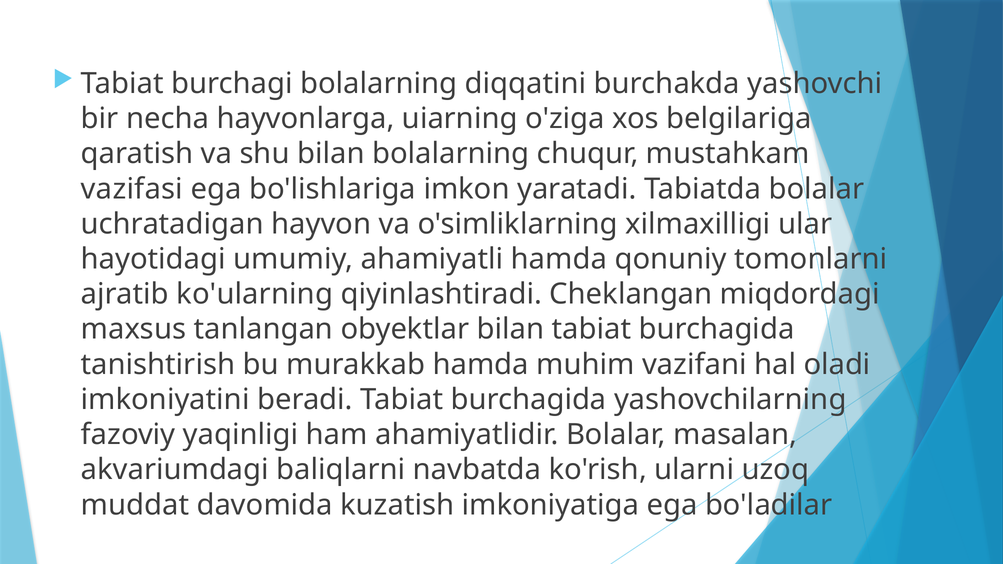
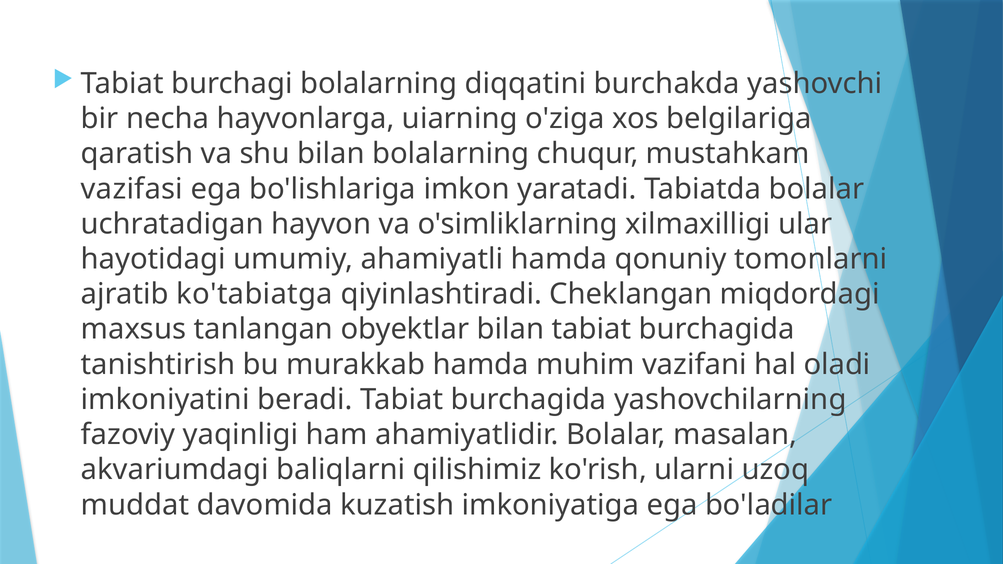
ko'ularning: ko'ularning -> ko'tabiatga
navbatda: navbatda -> qilishimiz
